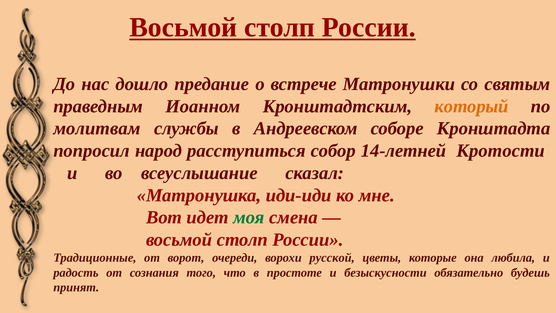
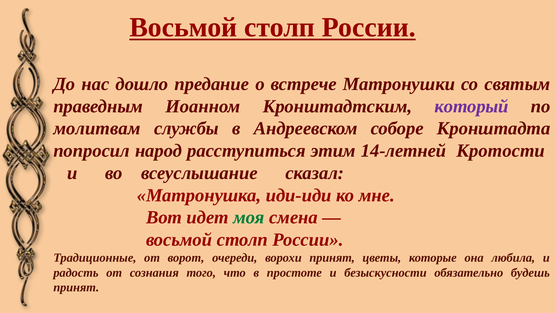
который colour: orange -> purple
собор: собор -> этим
ворохи русской: русской -> принят
